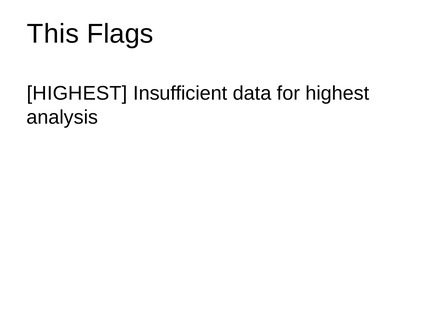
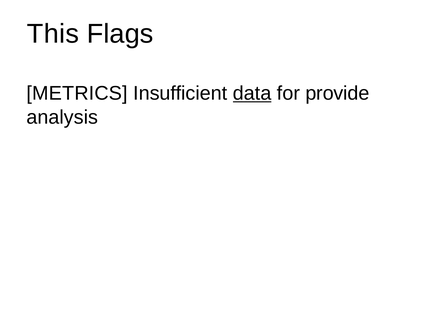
HIGHEST at (77, 93): HIGHEST -> METRICS
data underline: none -> present
for highest: highest -> provide
